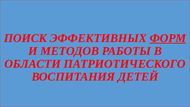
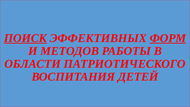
ПОИСК at (25, 38) underline: none -> present
